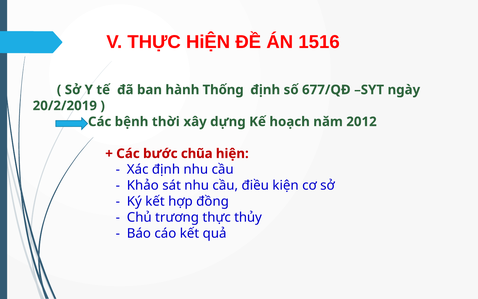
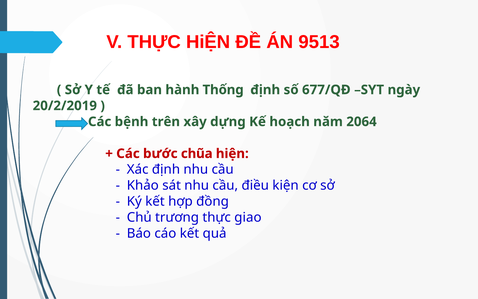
1516: 1516 -> 9513
thời: thời -> trên
2012: 2012 -> 2064
thủy: thủy -> giao
